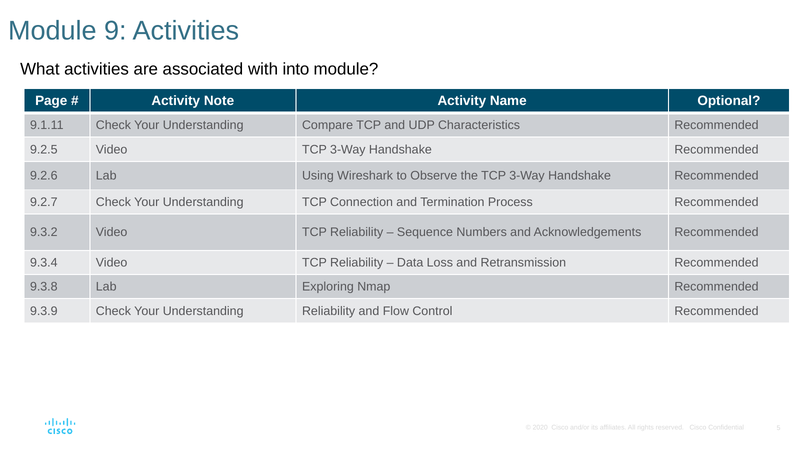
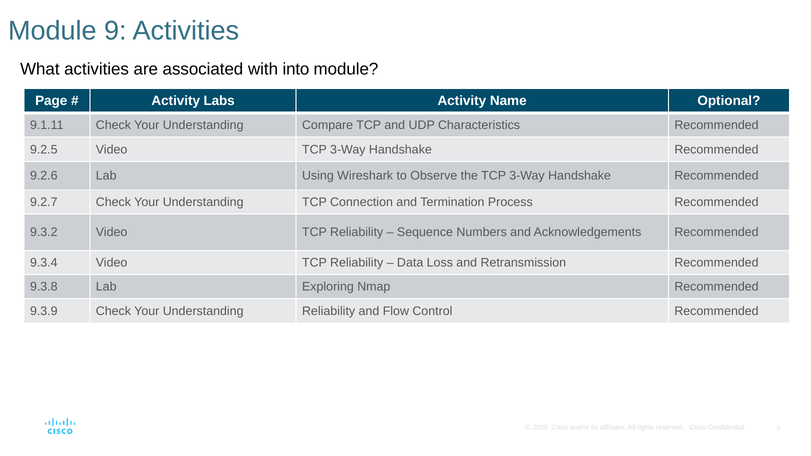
Note: Note -> Labs
